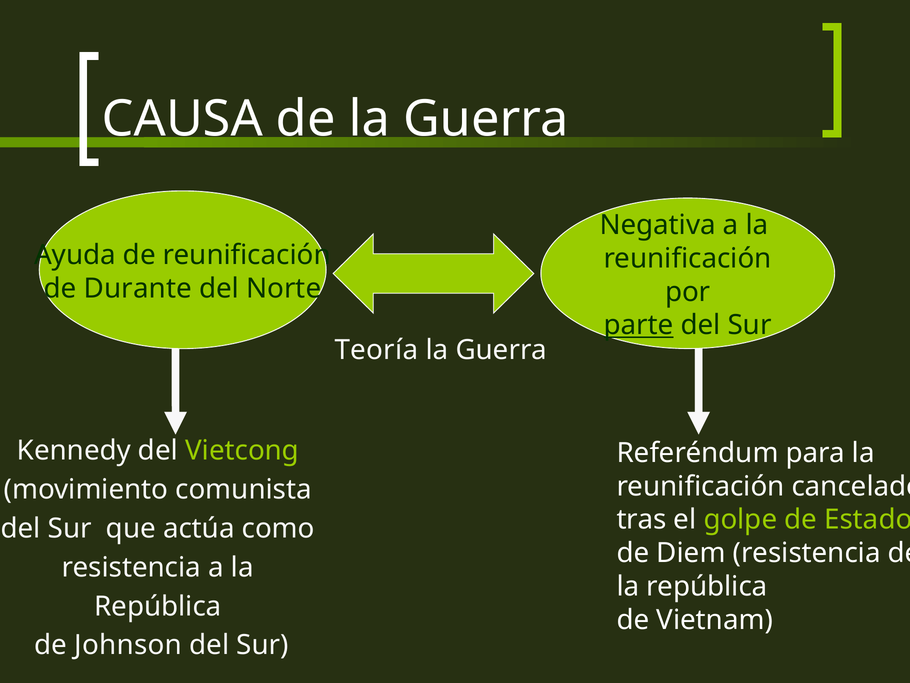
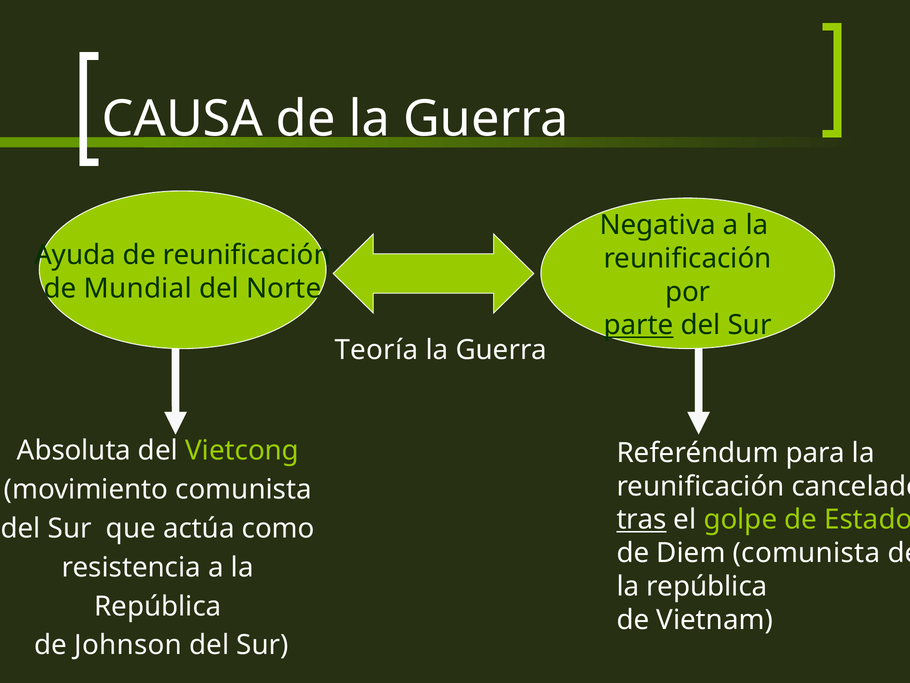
Durante: Durante -> Mundial
Kennedy: Kennedy -> Absoluta
tras underline: none -> present
Diem resistencia: resistencia -> comunista
